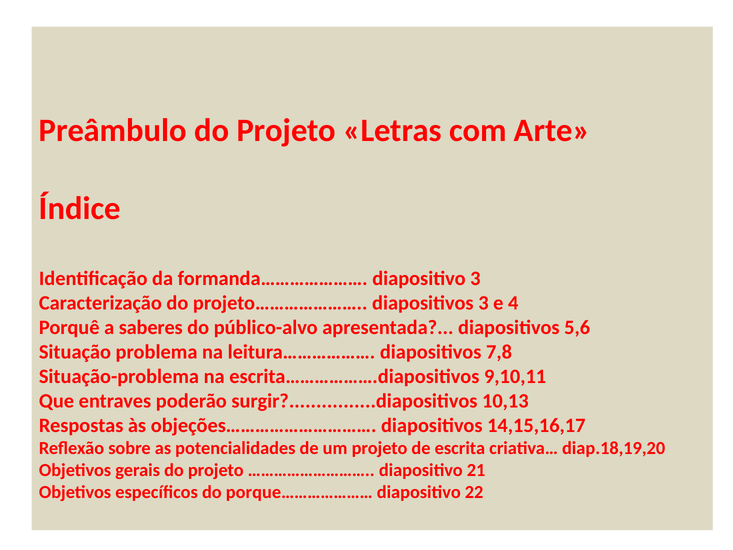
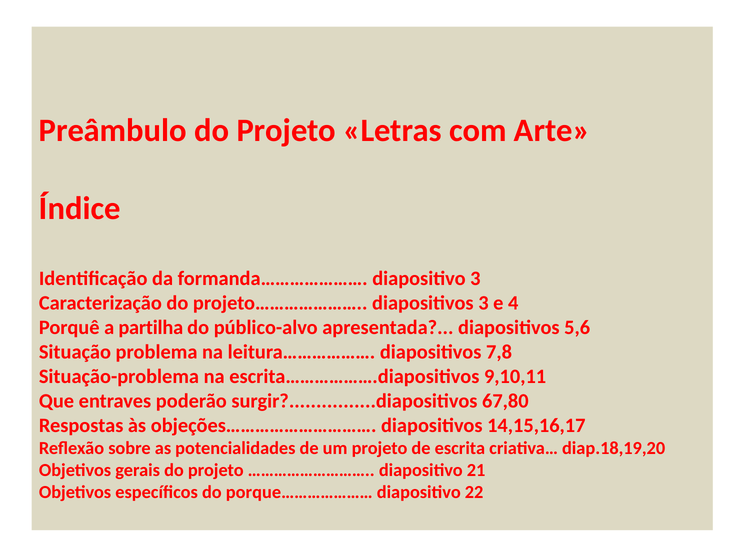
saberes: saberes -> partilha
10,13: 10,13 -> 67,80
